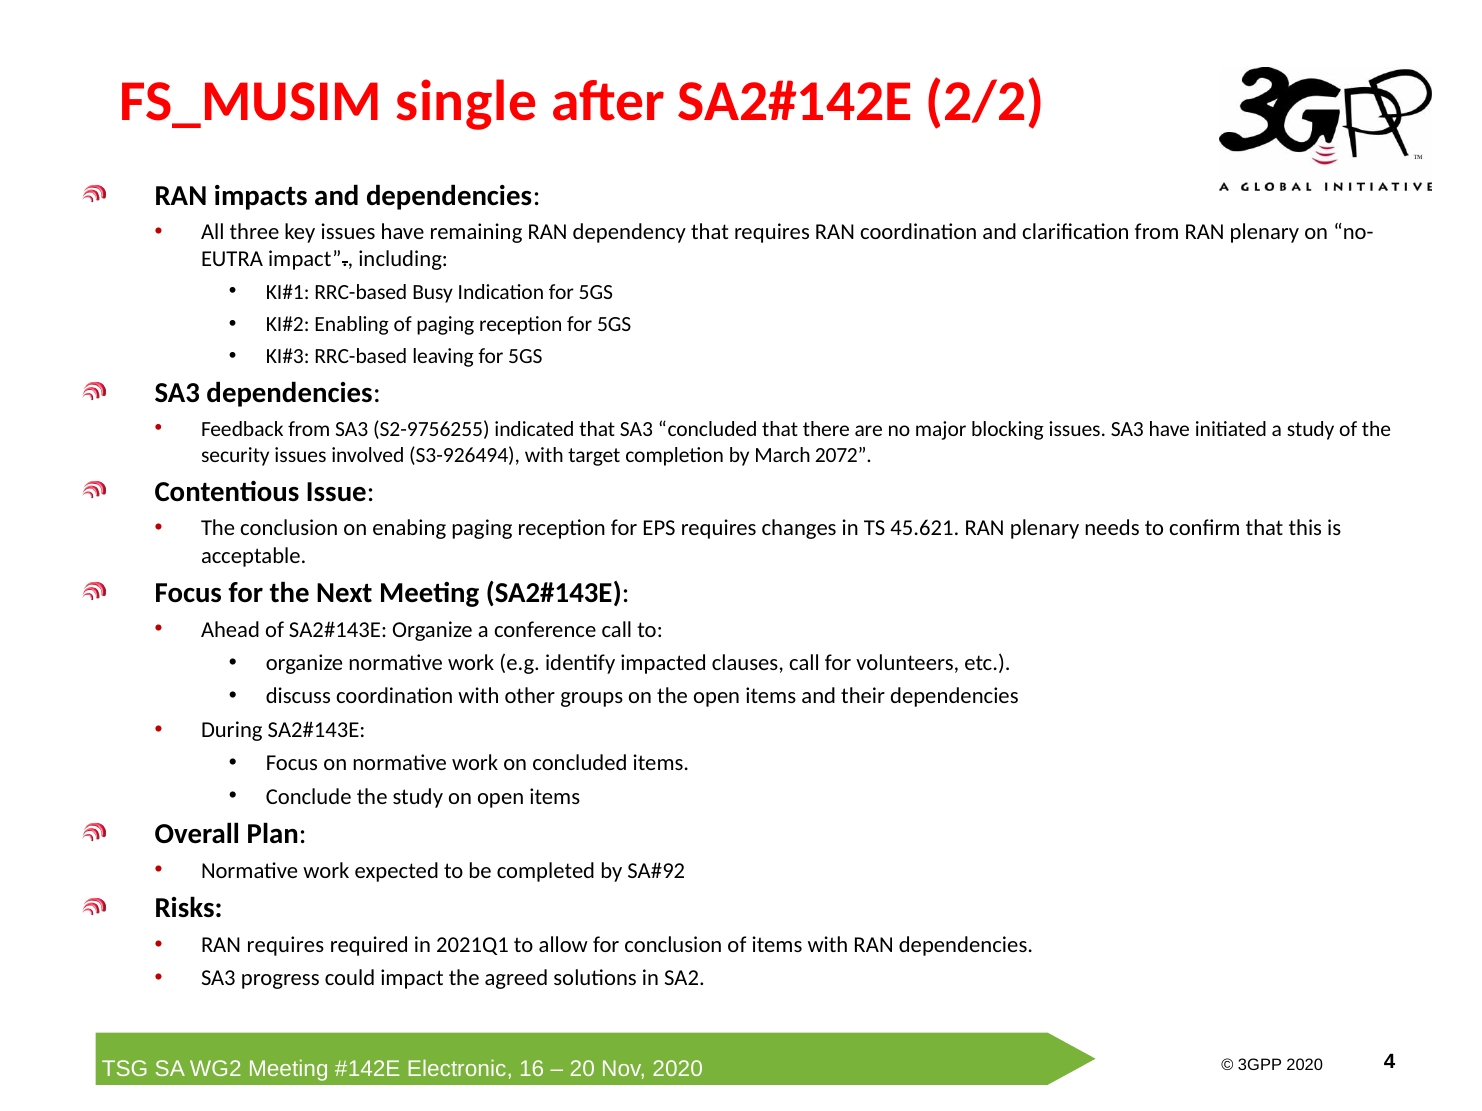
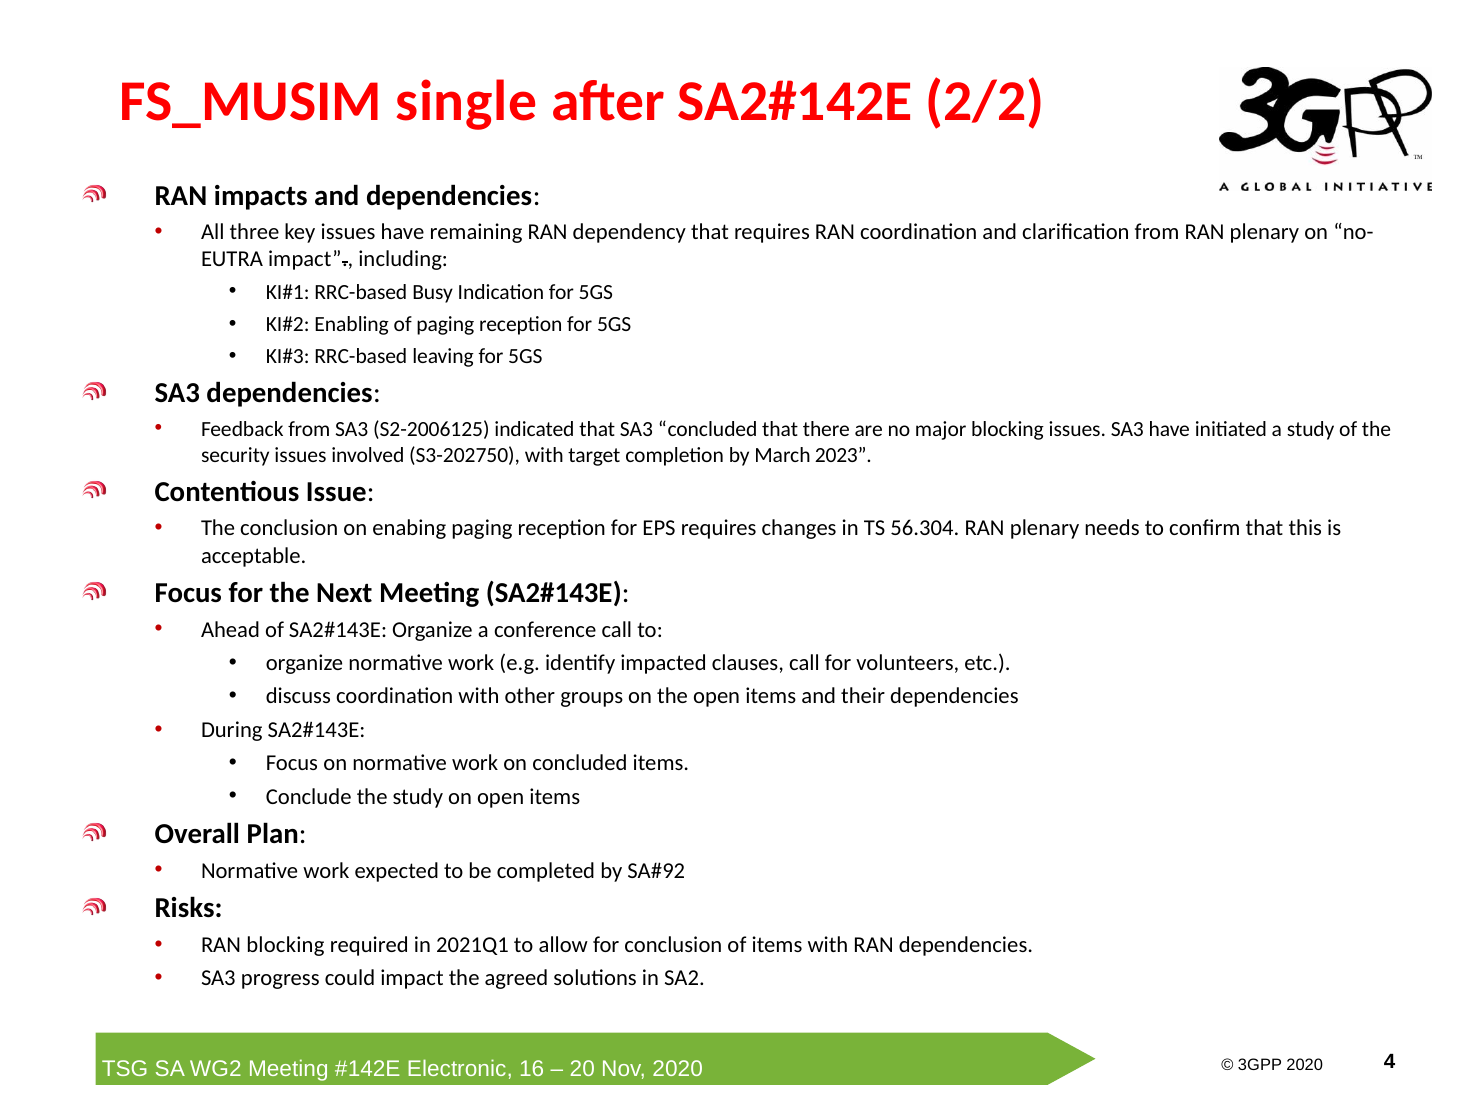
S2-9756255: S2-9756255 -> S2-2006125
S3-926494: S3-926494 -> S3-202750
2072: 2072 -> 2023
45.621: 45.621 -> 56.304
RAN requires: requires -> blocking
